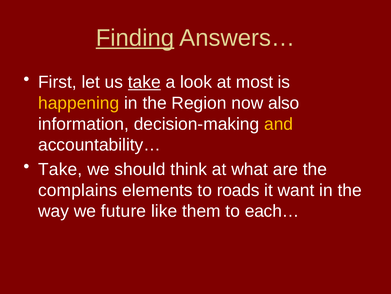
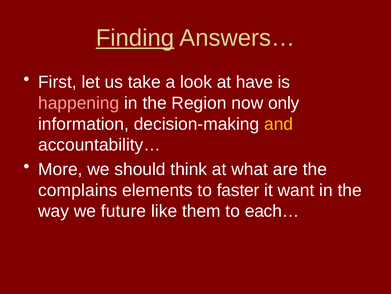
take at (144, 82) underline: present -> none
most: most -> have
happening colour: yellow -> pink
also: also -> only
Take at (60, 169): Take -> More
roads: roads -> faster
